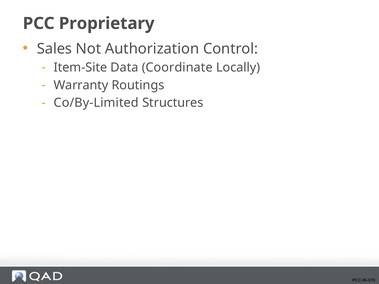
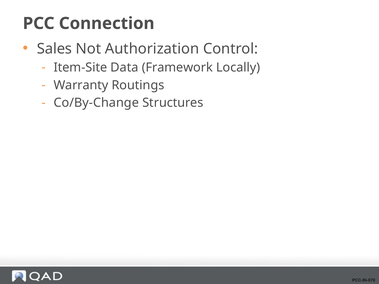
Proprietary: Proprietary -> Connection
Coordinate: Coordinate -> Framework
Co/By-Limited: Co/By-Limited -> Co/By-Change
